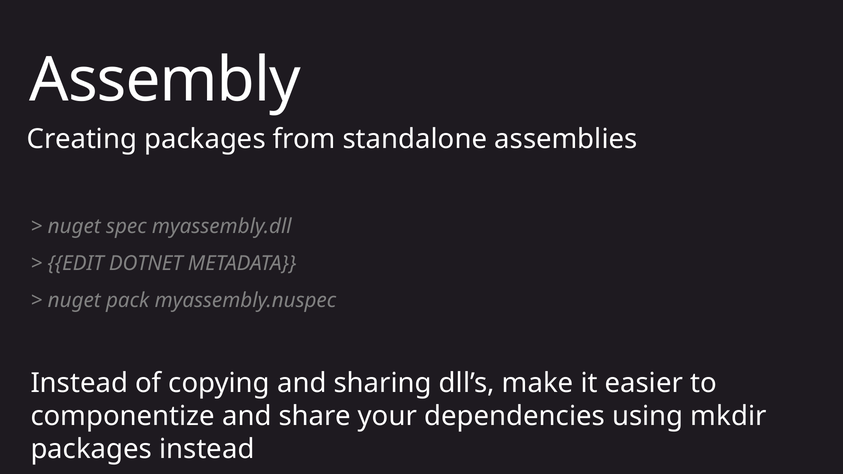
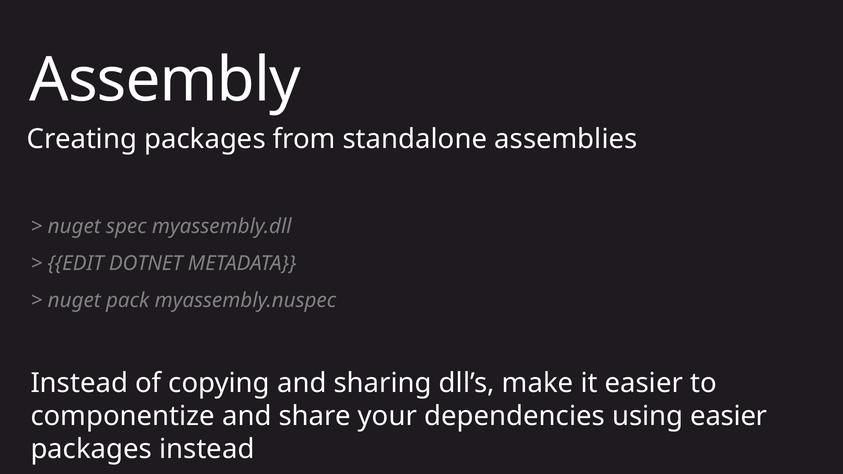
using mkdir: mkdir -> easier
